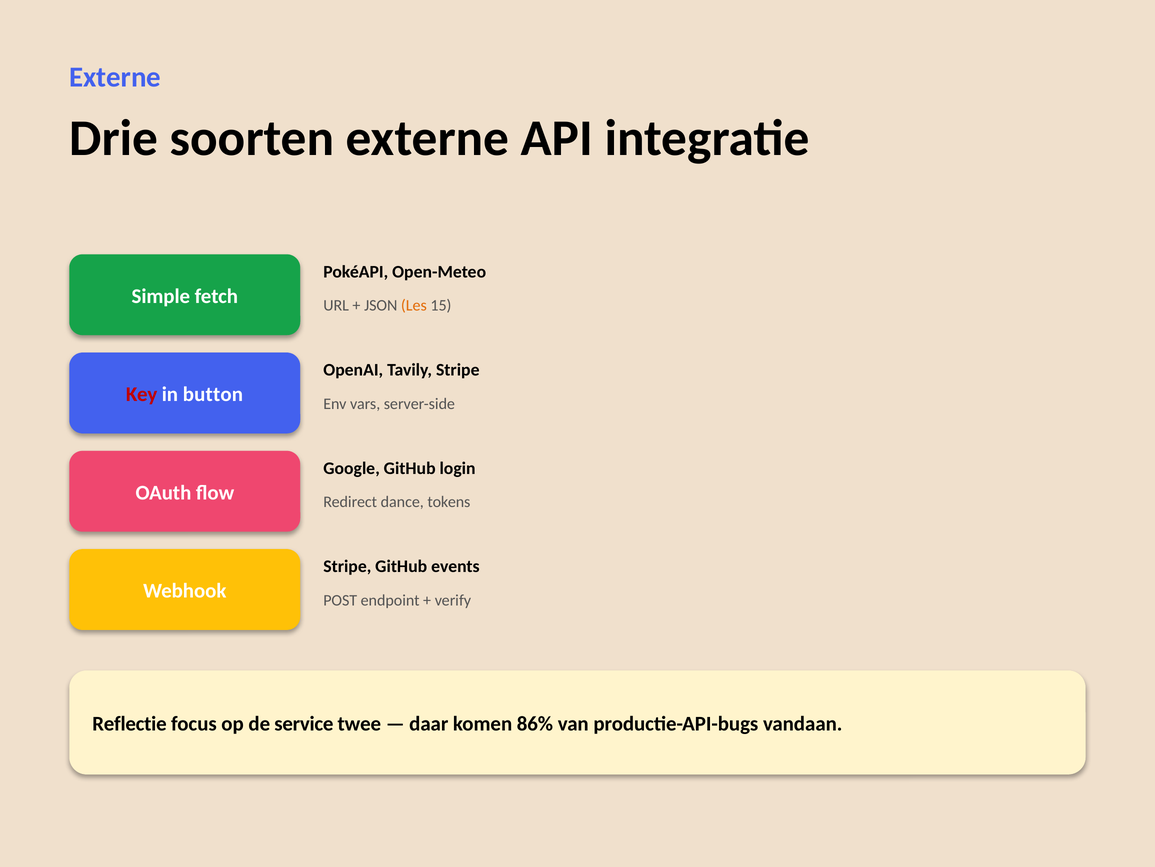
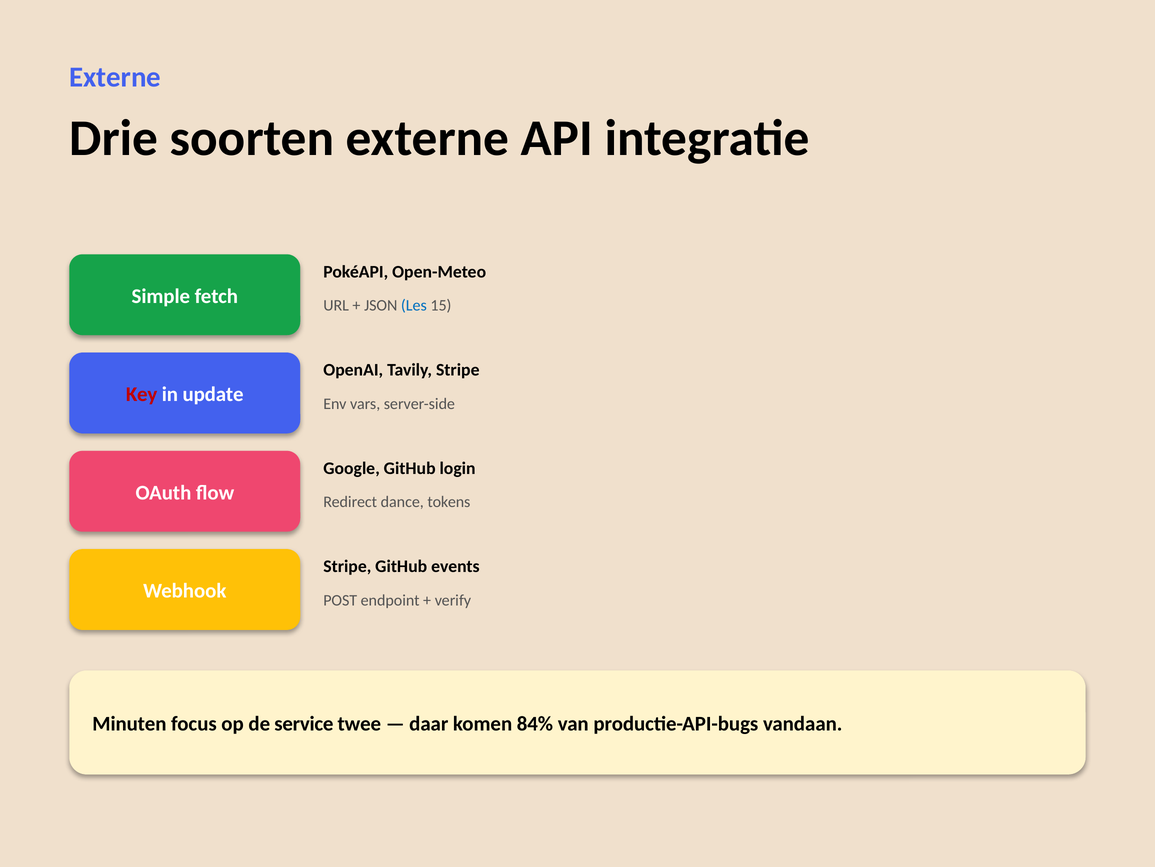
Les colour: orange -> blue
button: button -> update
Reflectie: Reflectie -> Minuten
86%: 86% -> 84%
